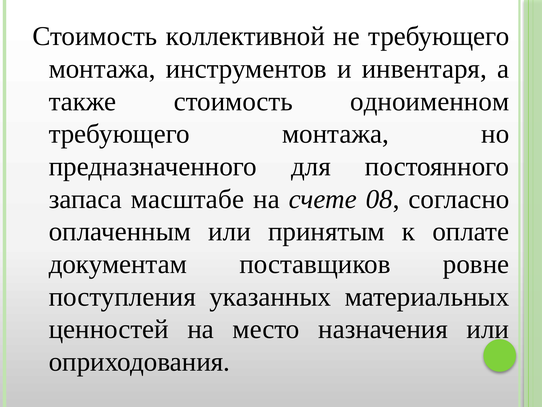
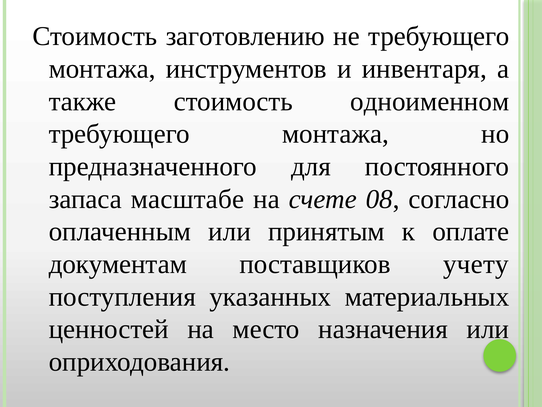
коллективной: коллективной -> заготовлению
ровне: ровне -> учету
